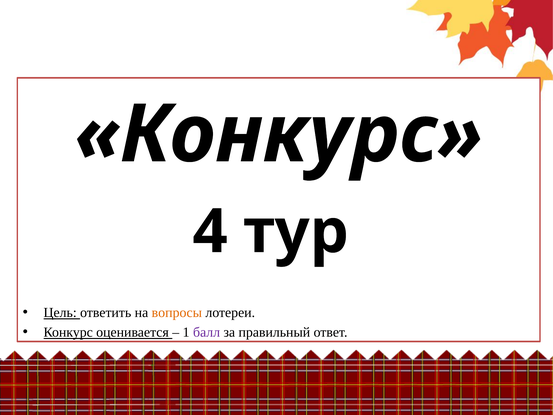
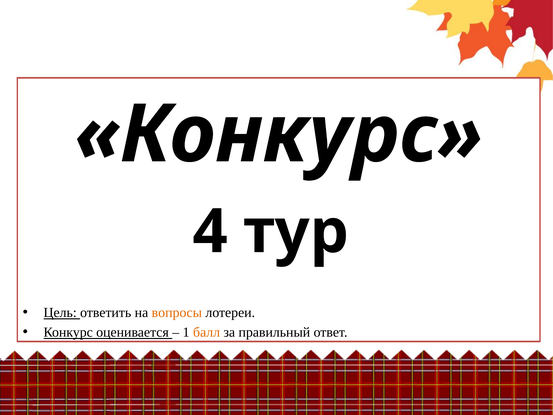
балл colour: purple -> orange
